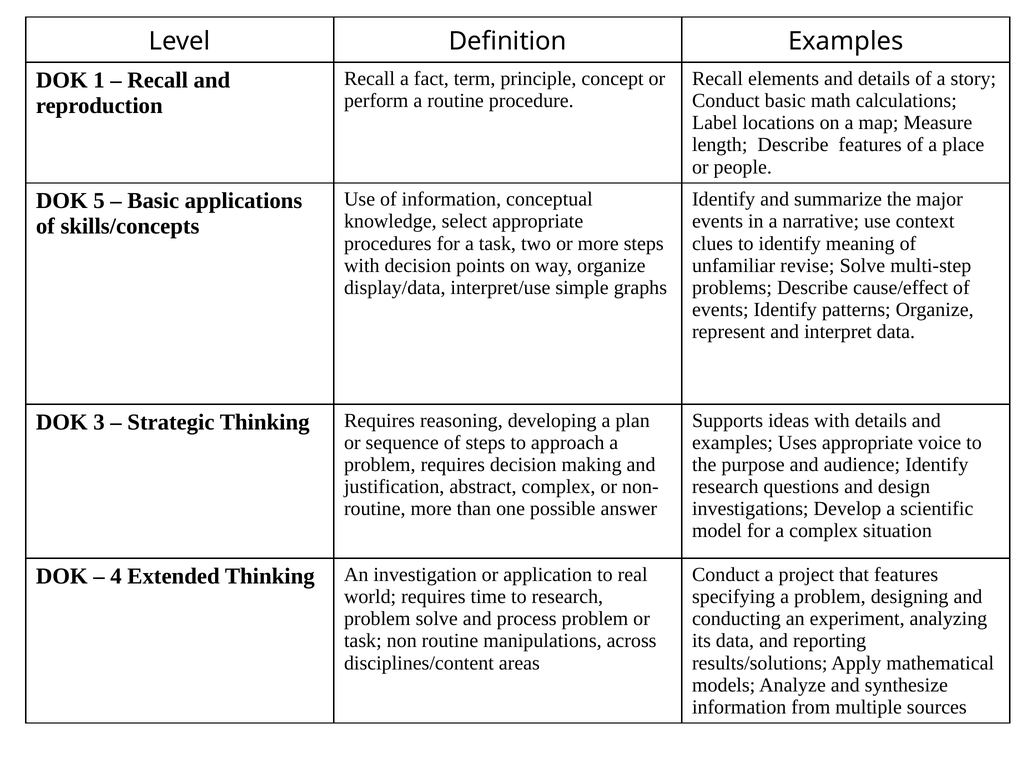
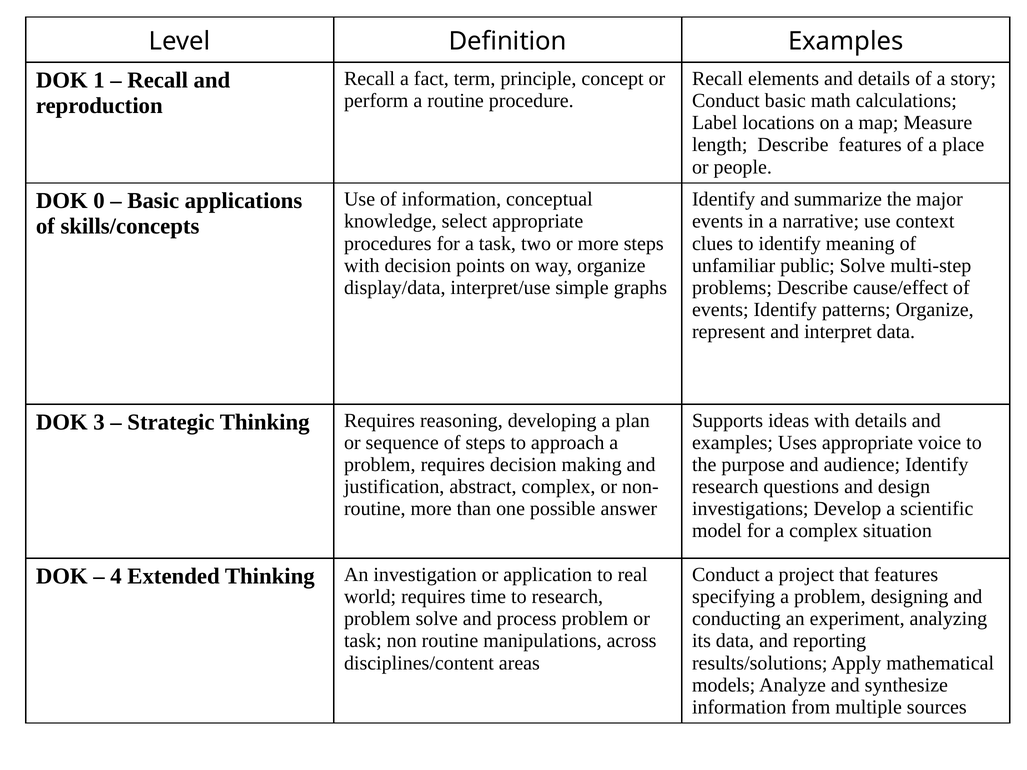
5: 5 -> 0
revise: revise -> public
